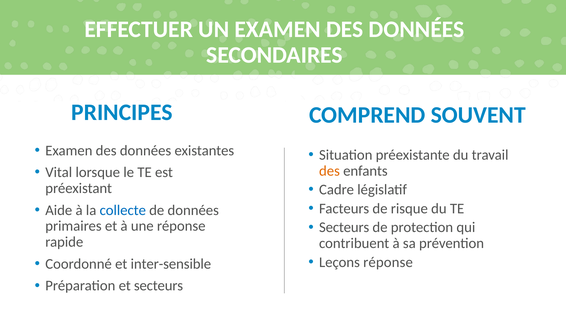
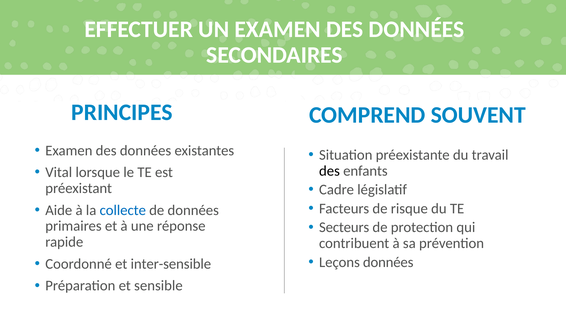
des at (329, 170) colour: orange -> black
Leçons réponse: réponse -> données
et secteurs: secteurs -> sensible
